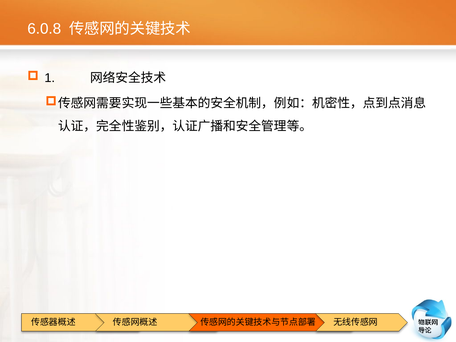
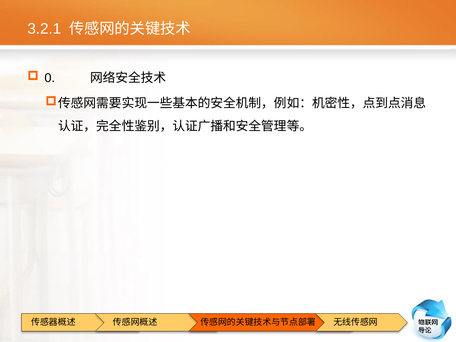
6.0.8: 6.0.8 -> 3.2.1
1: 1 -> 0
